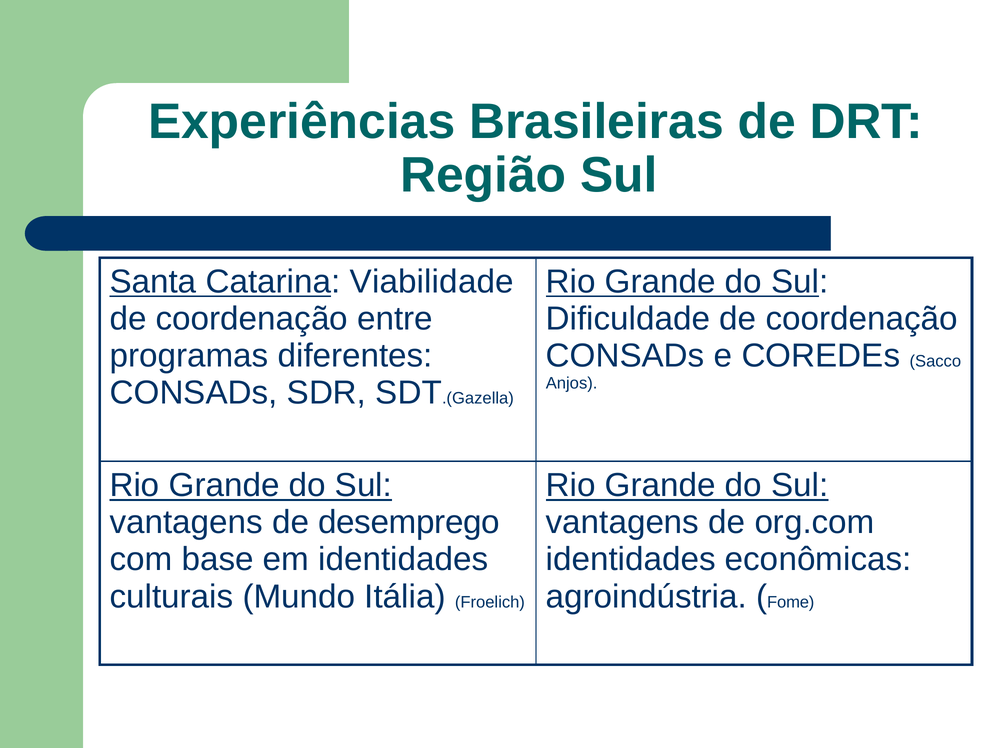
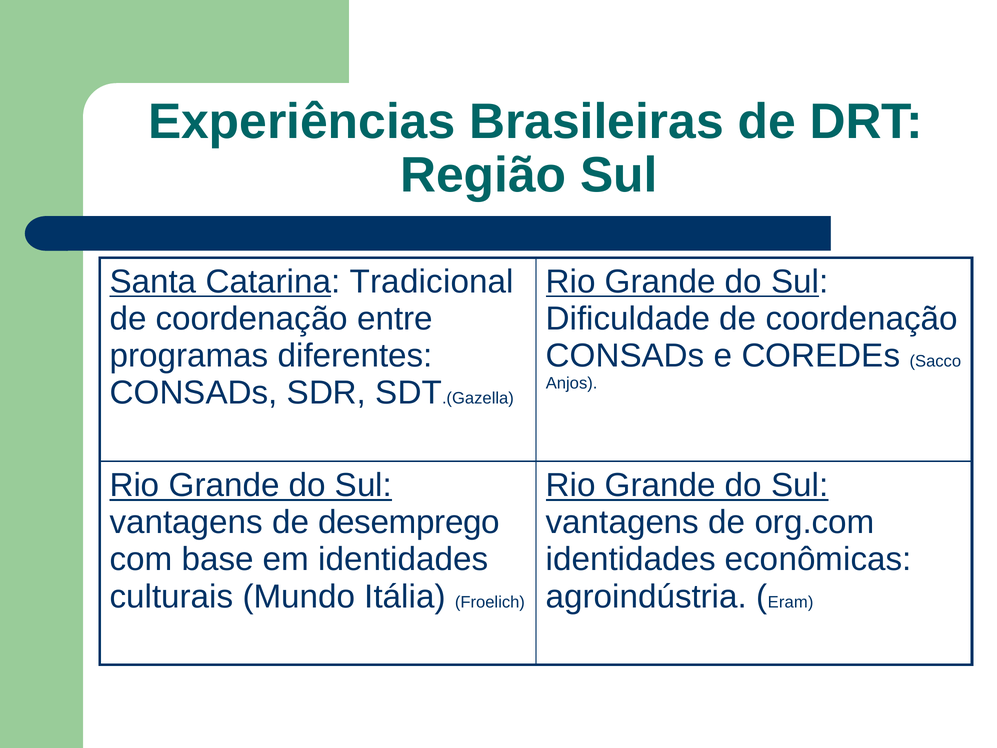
Viabilidade: Viabilidade -> Tradicional
Fome: Fome -> Eram
